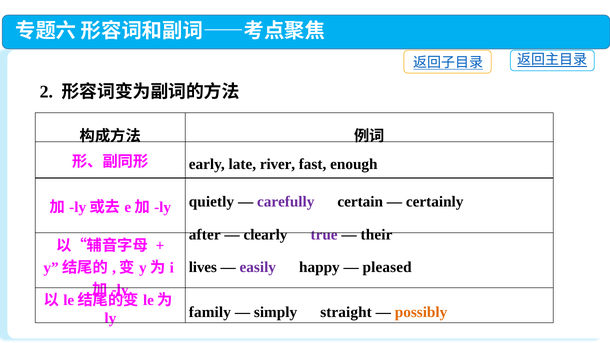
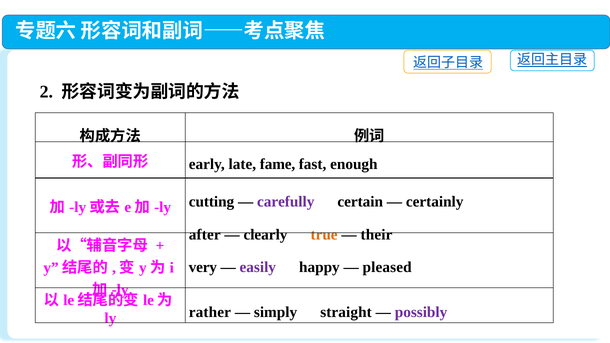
river: river -> fame
quietly: quietly -> cutting
true colour: purple -> orange
lives: lives -> very
family: family -> rather
possibly colour: orange -> purple
